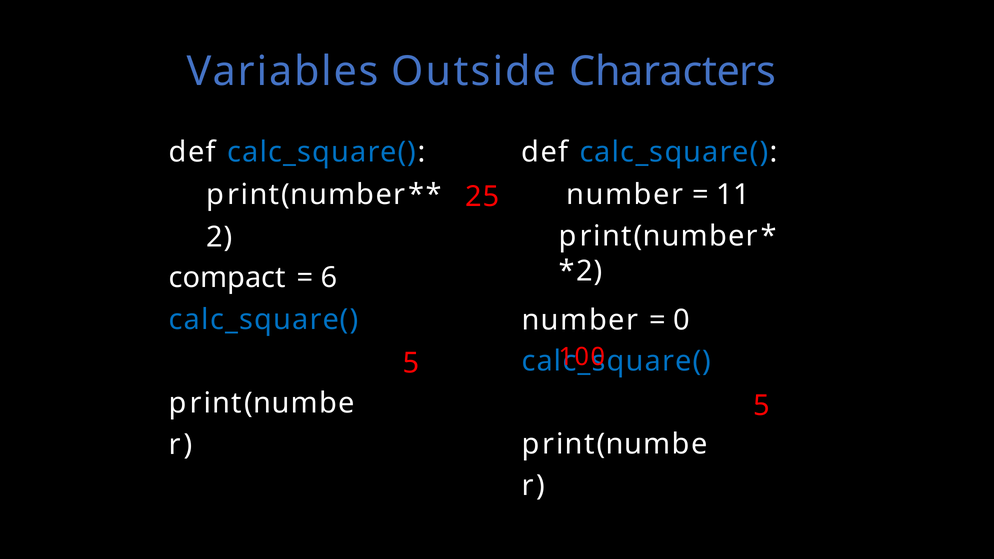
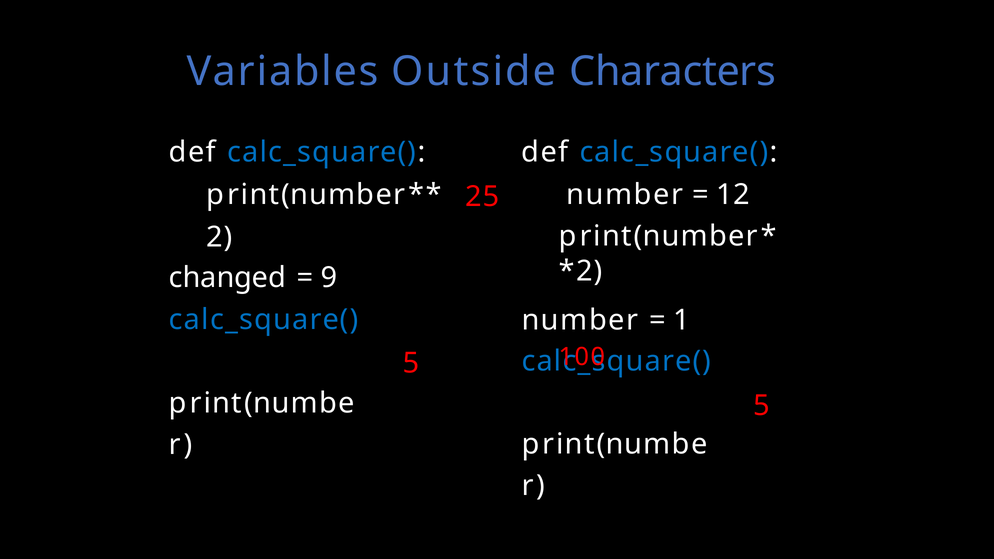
11: 11 -> 12
compact: compact -> changed
6: 6 -> 9
0: 0 -> 1
